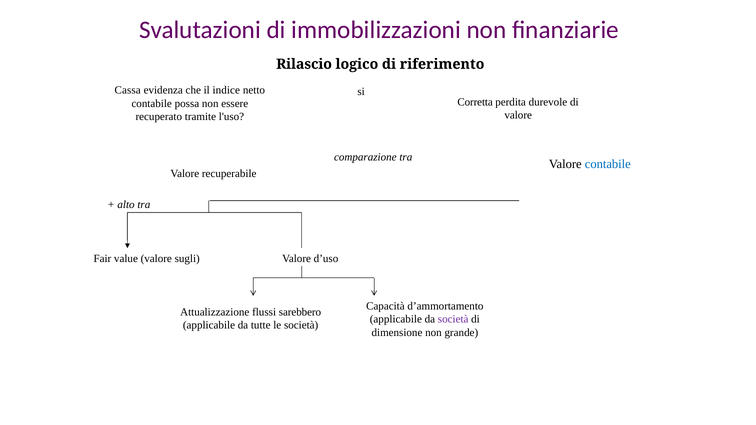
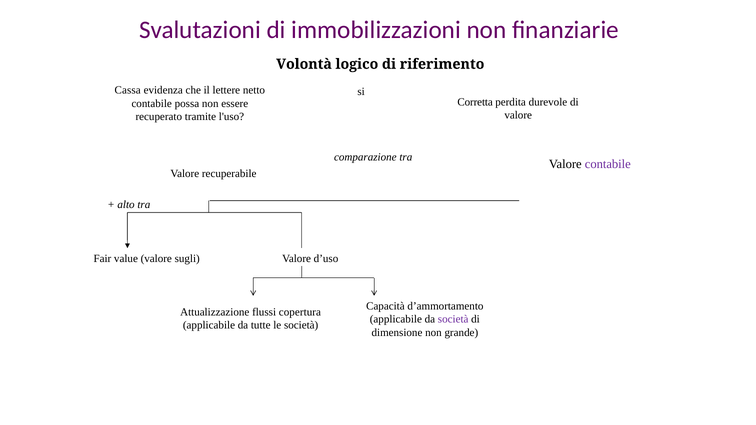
Rilascio: Rilascio -> Volontà
indice: indice -> lettere
contabile at (608, 164) colour: blue -> purple
sarebbero: sarebbero -> copertura
